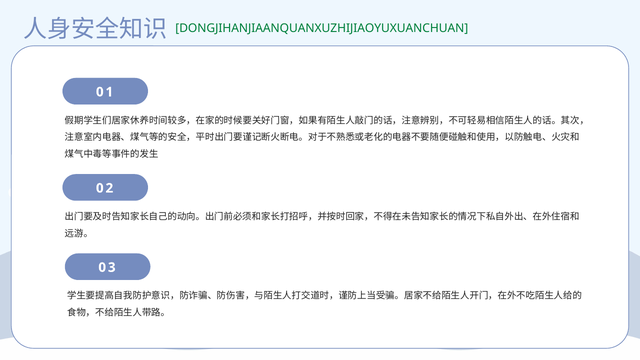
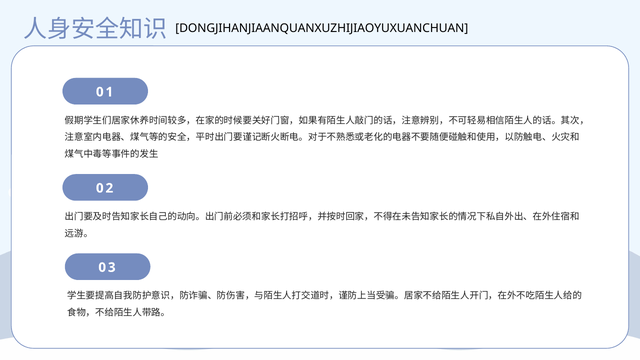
DONGJIHANJIAANQUANXUZHIJIAOYUXUANCHUAN colour: green -> black
